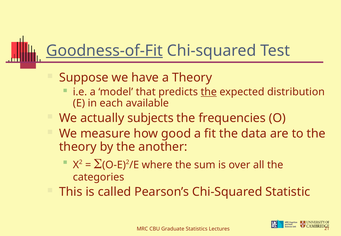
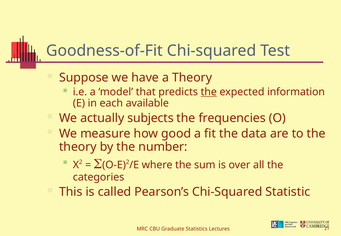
Goodness-of-Fit underline: present -> none
distribution: distribution -> information
another: another -> number
